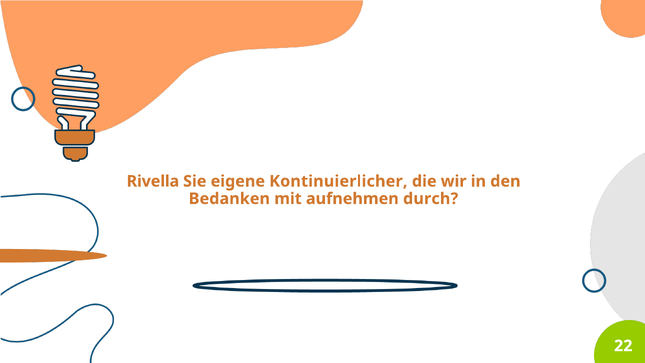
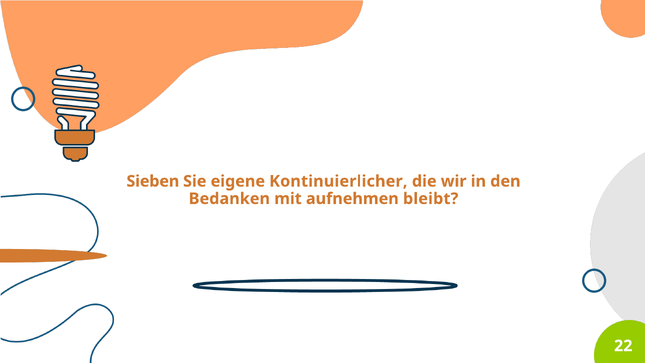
Rivella: Rivella -> Sieben
durch: durch -> bleibt
